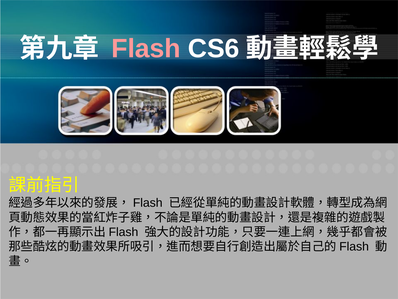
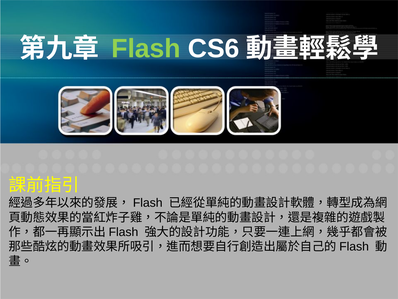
Flash colour: pink -> light green
